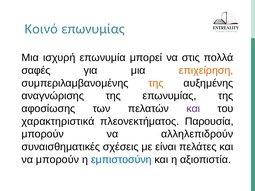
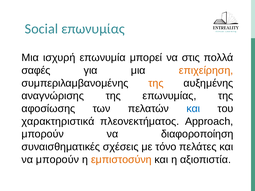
Κοινό: Κοινό -> Social
και at (193, 109) colour: purple -> blue
Παρουσία: Παρουσία -> Approach
αλληλεπιδρούν: αλληλεπιδρούν -> διαφοροποίηση
είναι: είναι -> τόνο
εμπιστοσύνη colour: blue -> orange
